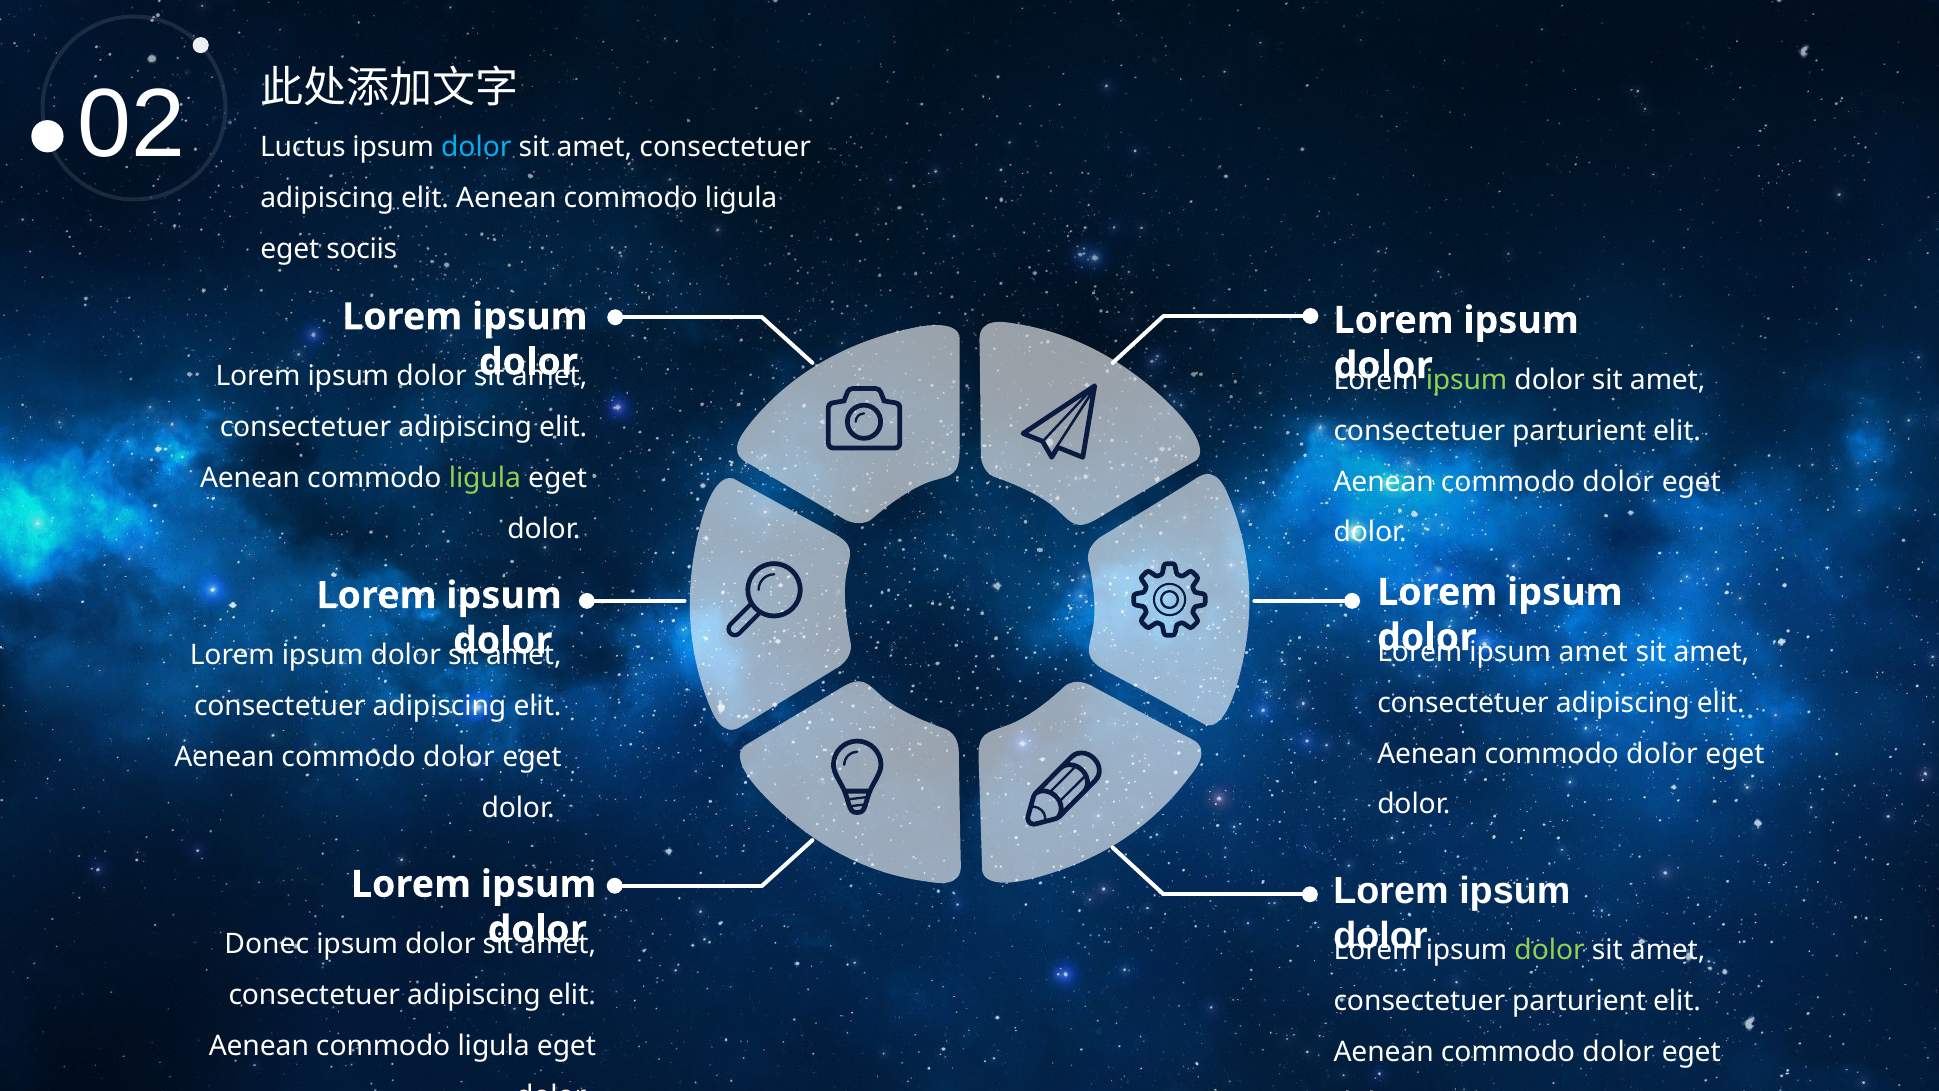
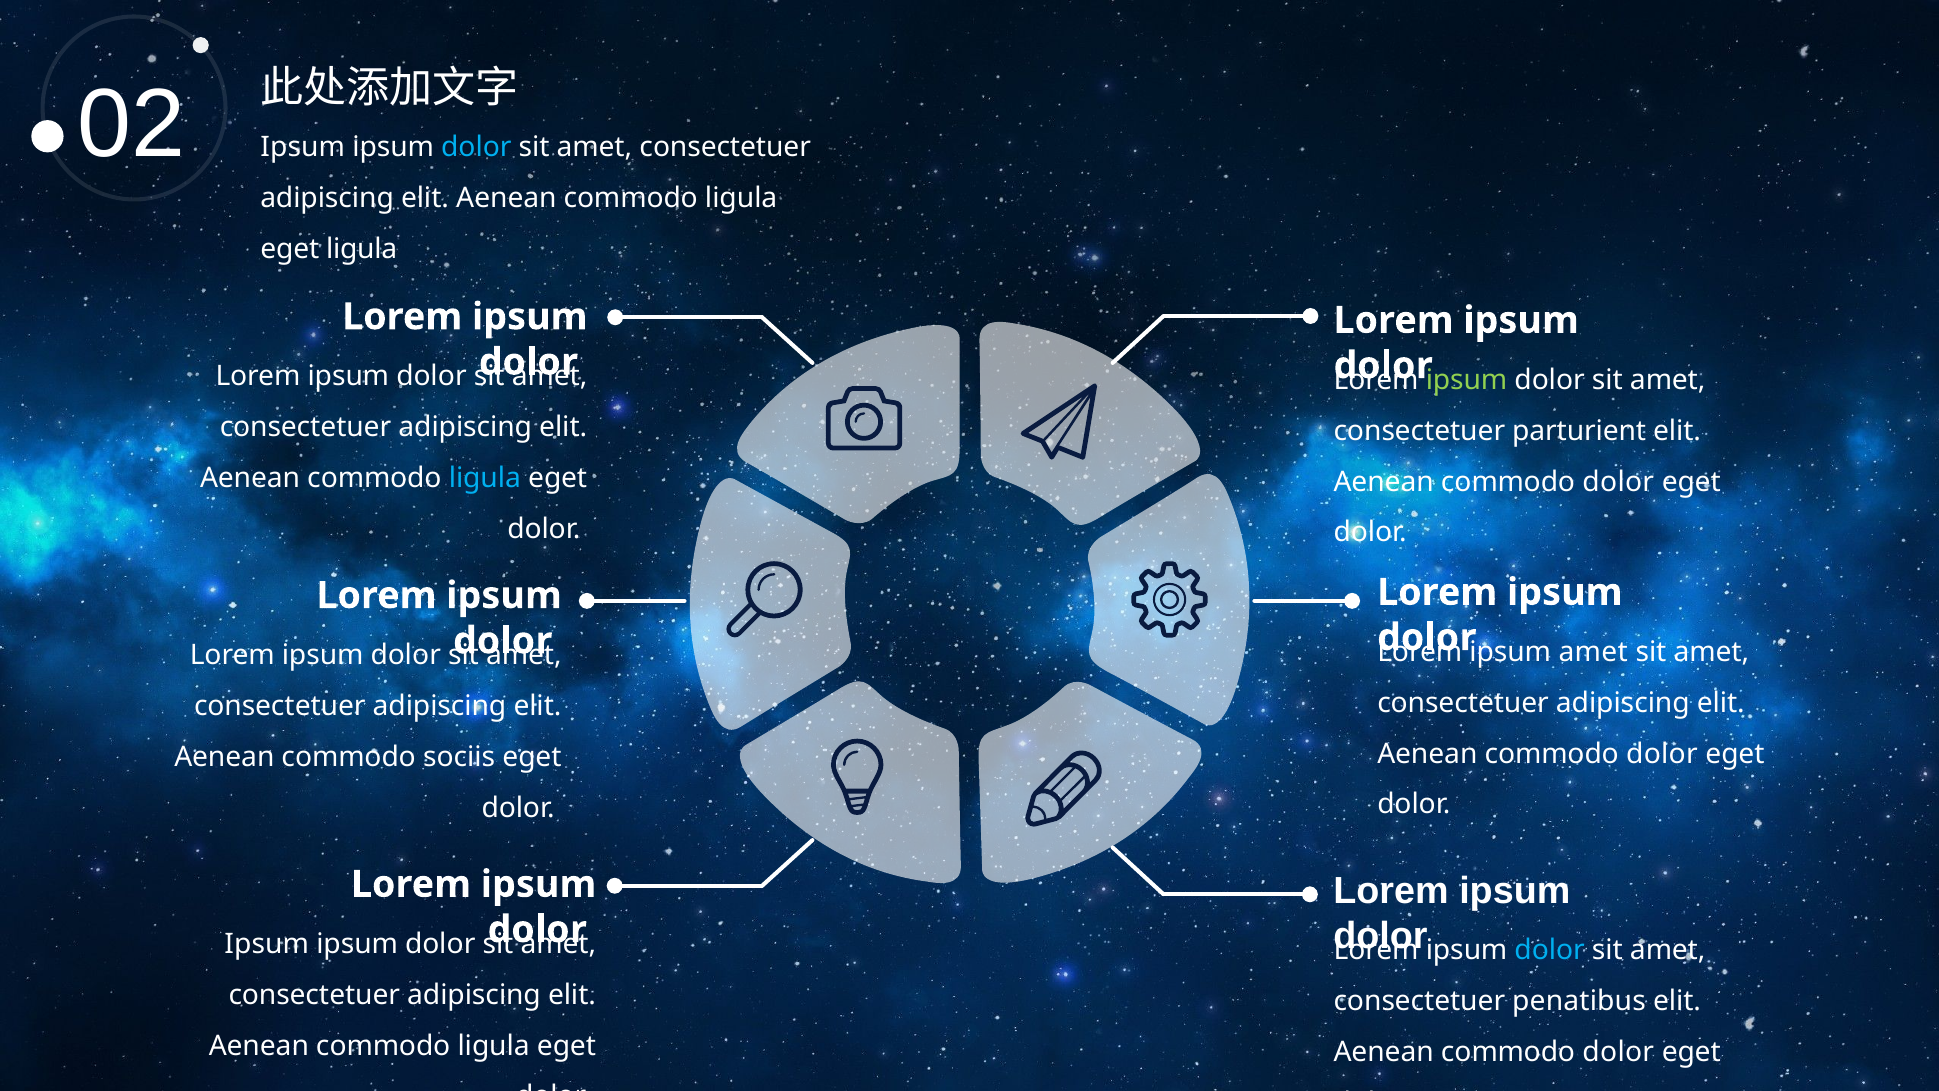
Luctus at (303, 147): Luctus -> Ipsum
eget sociis: sociis -> ligula
ligula at (485, 478) colour: light green -> light blue
dolor at (459, 757): dolor -> sociis
Donec at (267, 944): Donec -> Ipsum
dolor at (1550, 950) colour: light green -> light blue
parturient at (1579, 1001): parturient -> penatibus
